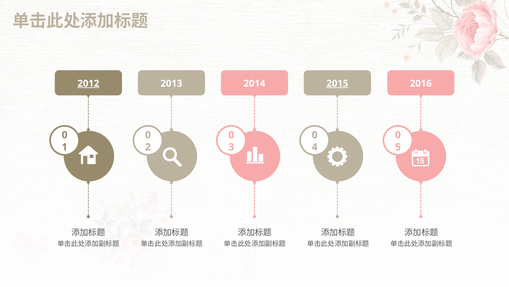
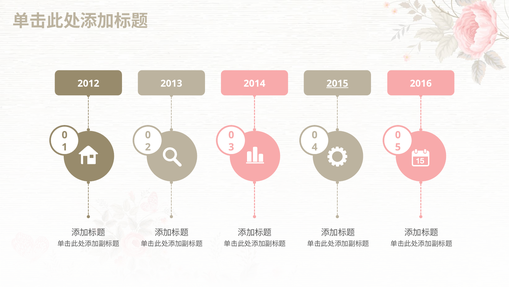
2012 underline: present -> none
